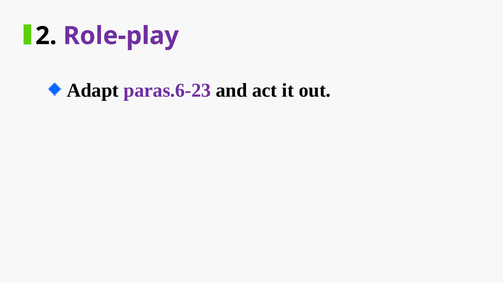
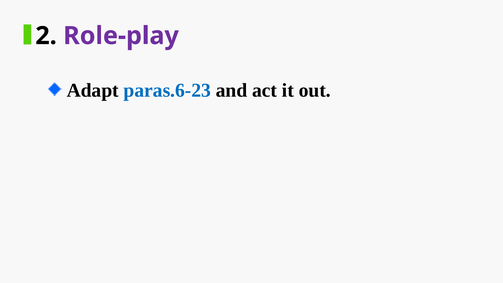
paras.6-23 colour: purple -> blue
